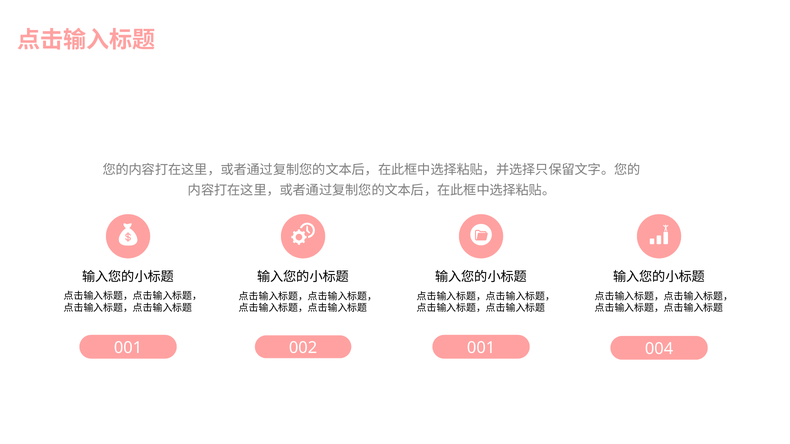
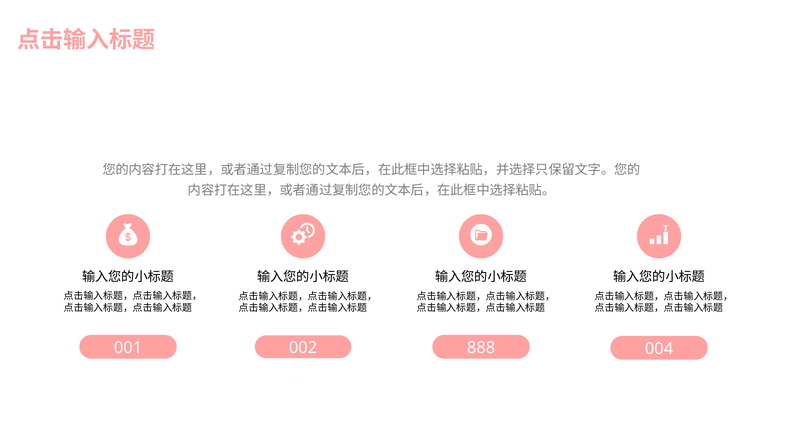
002 001: 001 -> 888
